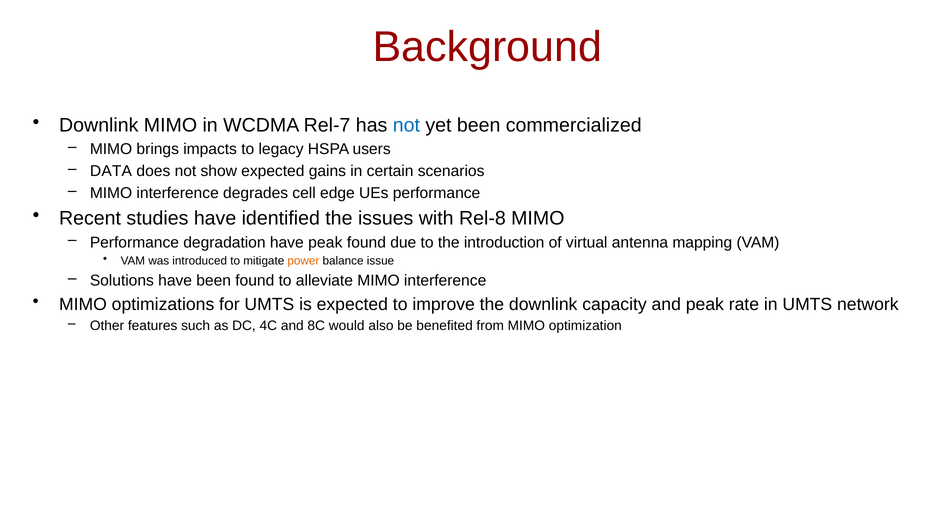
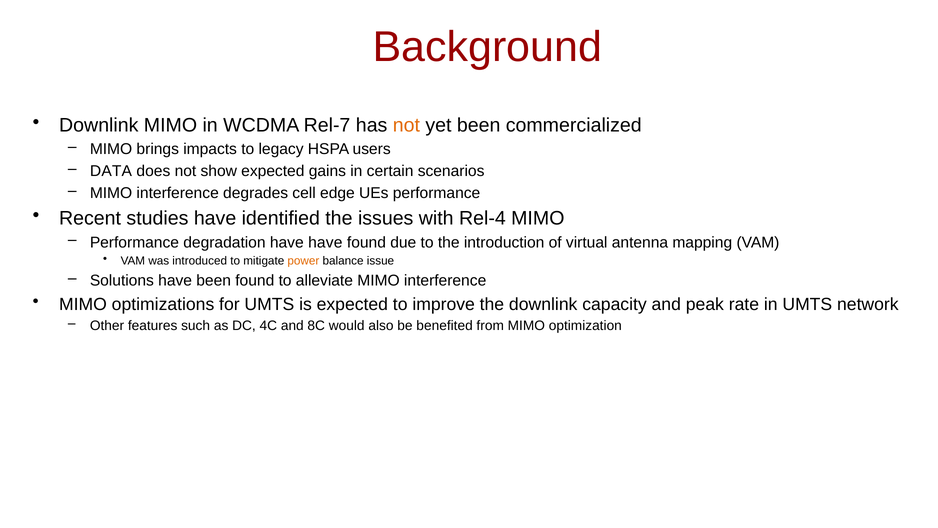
not at (406, 125) colour: blue -> orange
Rel-8: Rel-8 -> Rel-4
have peak: peak -> have
